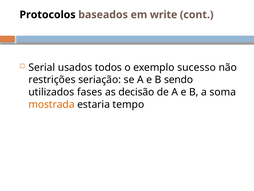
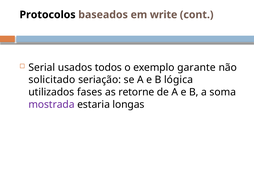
sucesso: sucesso -> garante
restrições: restrições -> solicitado
sendo: sendo -> lógica
decisão: decisão -> retorne
mostrada colour: orange -> purple
tempo: tempo -> longas
